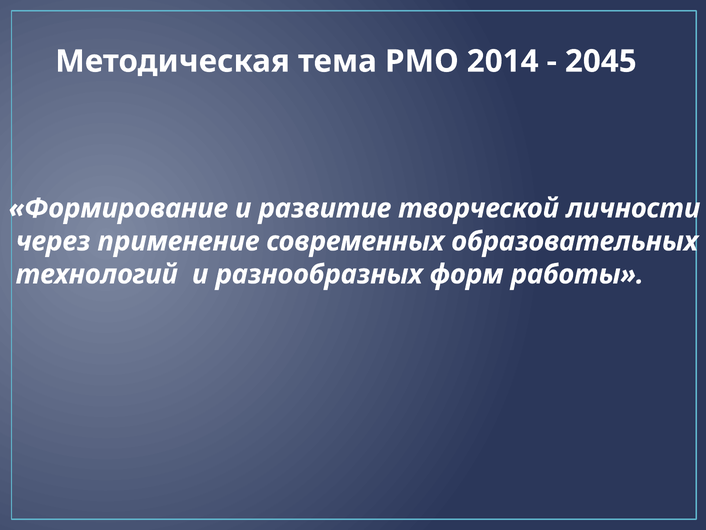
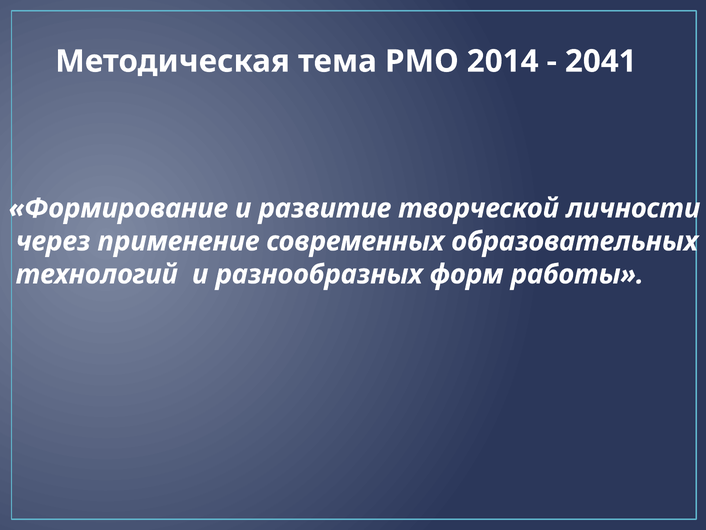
2045: 2045 -> 2041
